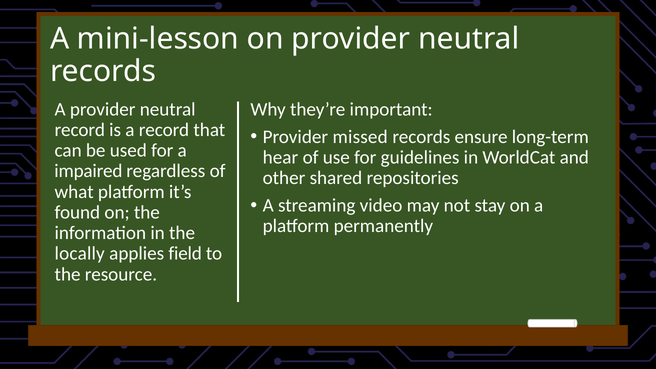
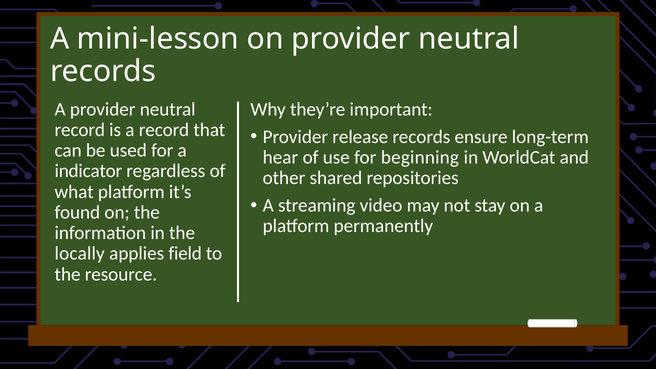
missed: missed -> release
guidelines: guidelines -> beginning
impaired: impaired -> indicator
